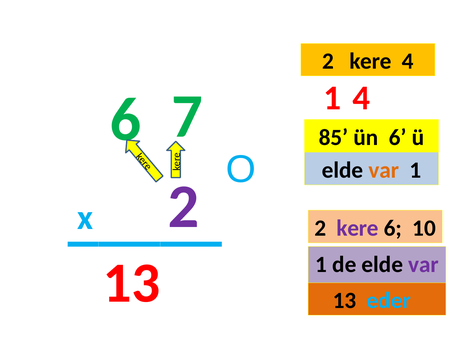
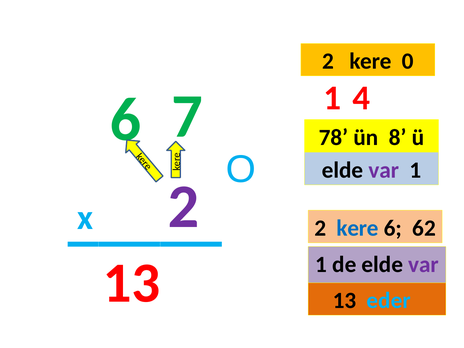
kere 4: 4 -> 0
85: 85 -> 78
ün 6: 6 -> 8
var at (384, 170) colour: orange -> purple
kere at (358, 228) colour: purple -> blue
10: 10 -> 62
